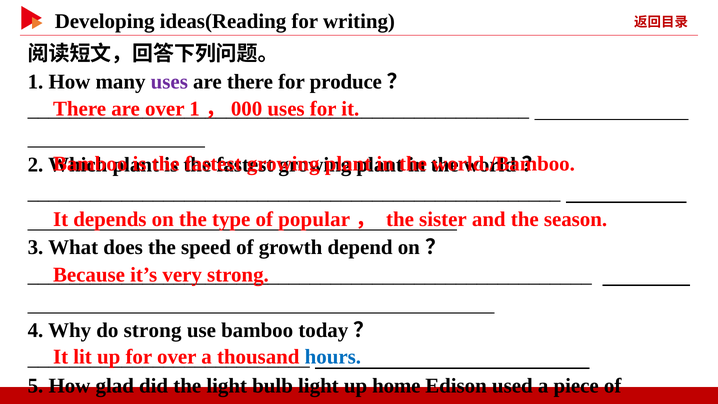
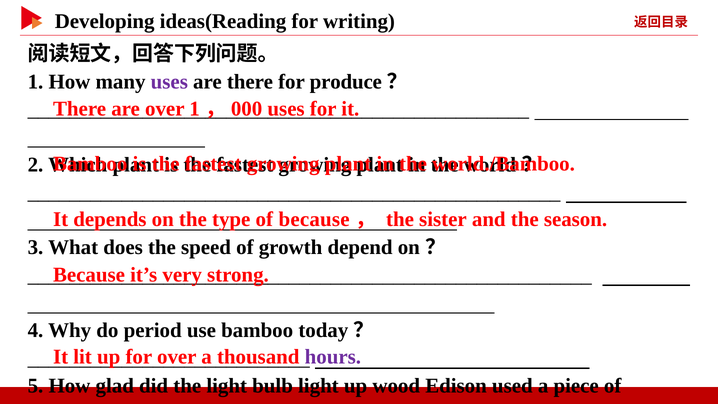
of popular: popular -> because
do strong: strong -> period
hours colour: blue -> purple
home: home -> wood
